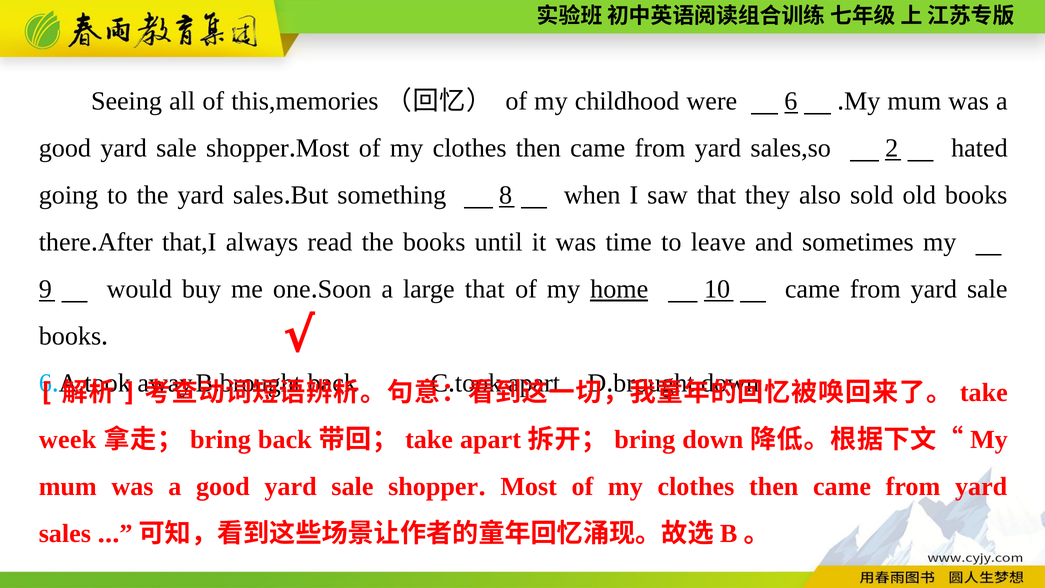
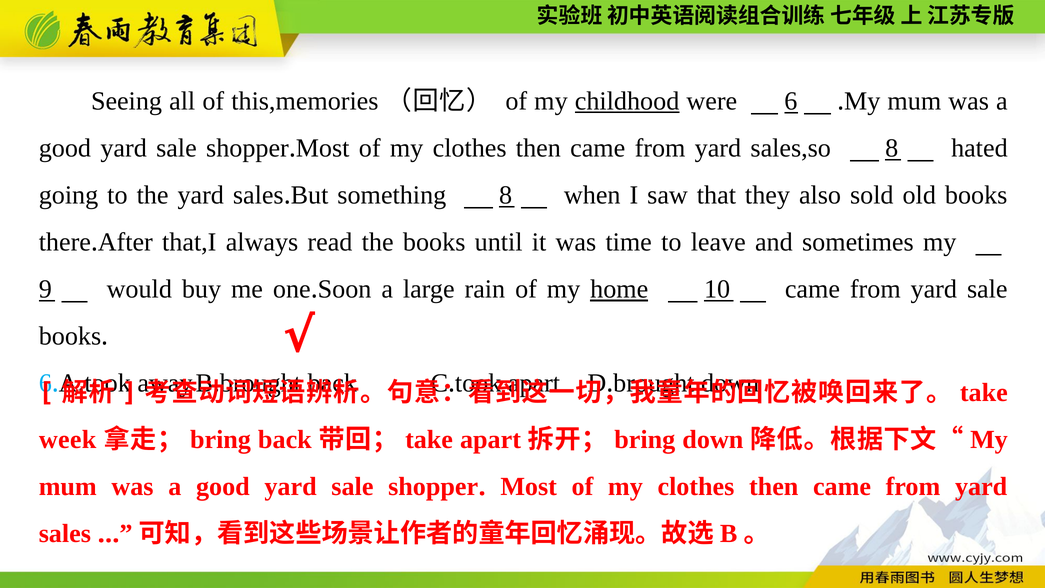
childhood underline: none -> present
sales,so 2: 2 -> 8
large that: that -> rain
